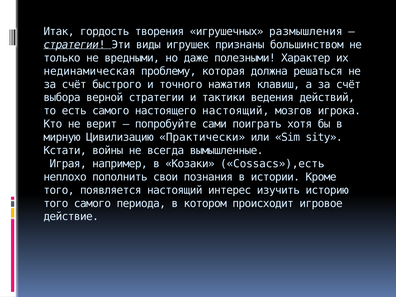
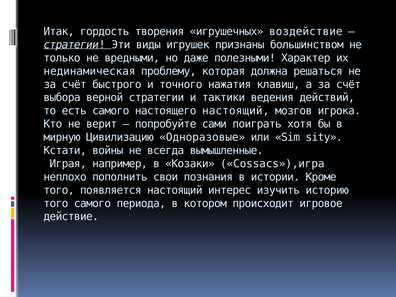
размышления: размышления -> воздействие
Практически: Практически -> Одноразовые
Cossacs»),есть: Cossacs»),есть -> Cossacs»),игра
